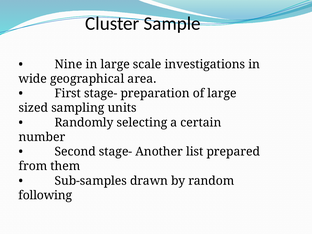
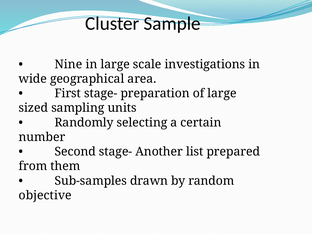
following: following -> objective
